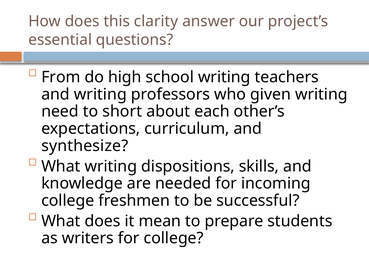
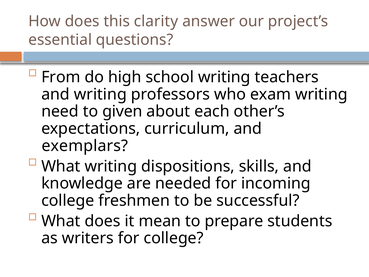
given: given -> exam
short: short -> given
synthesize: synthesize -> exemplars
